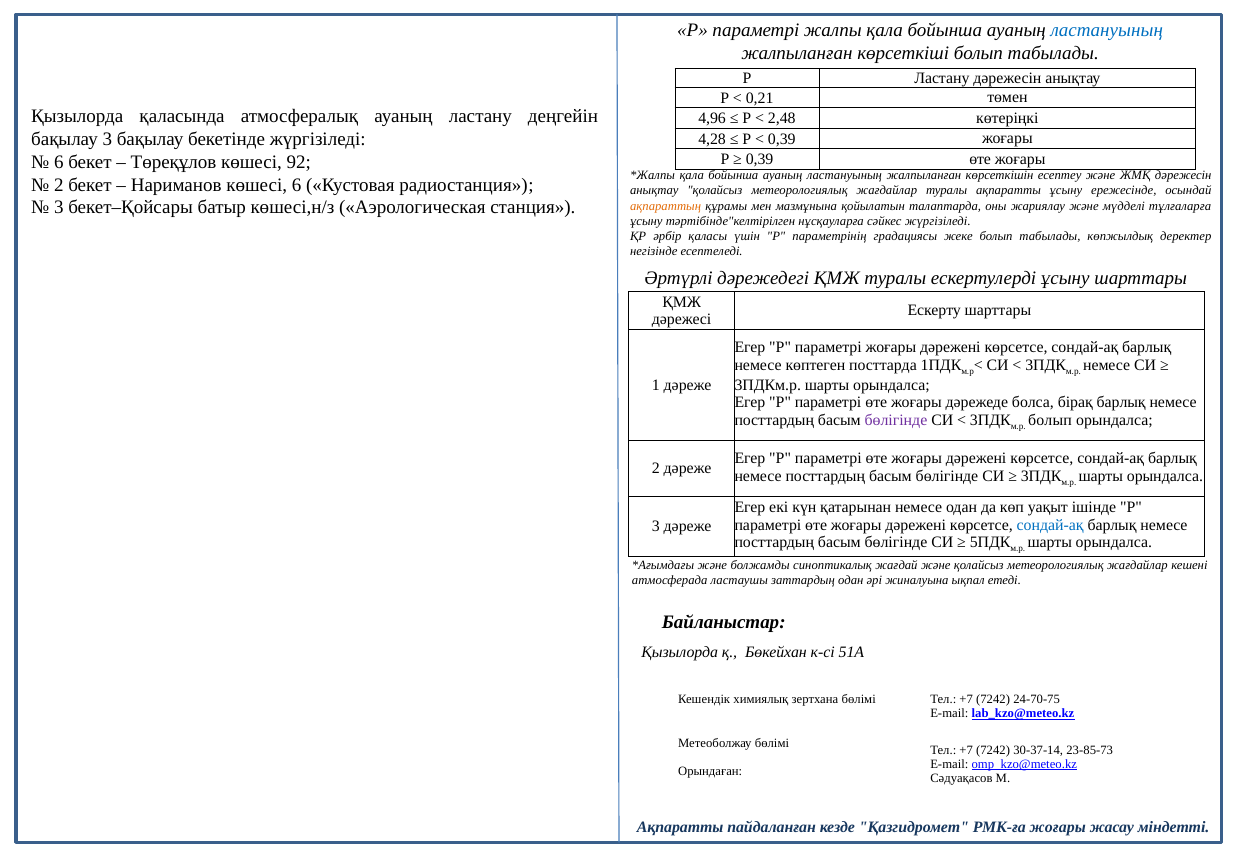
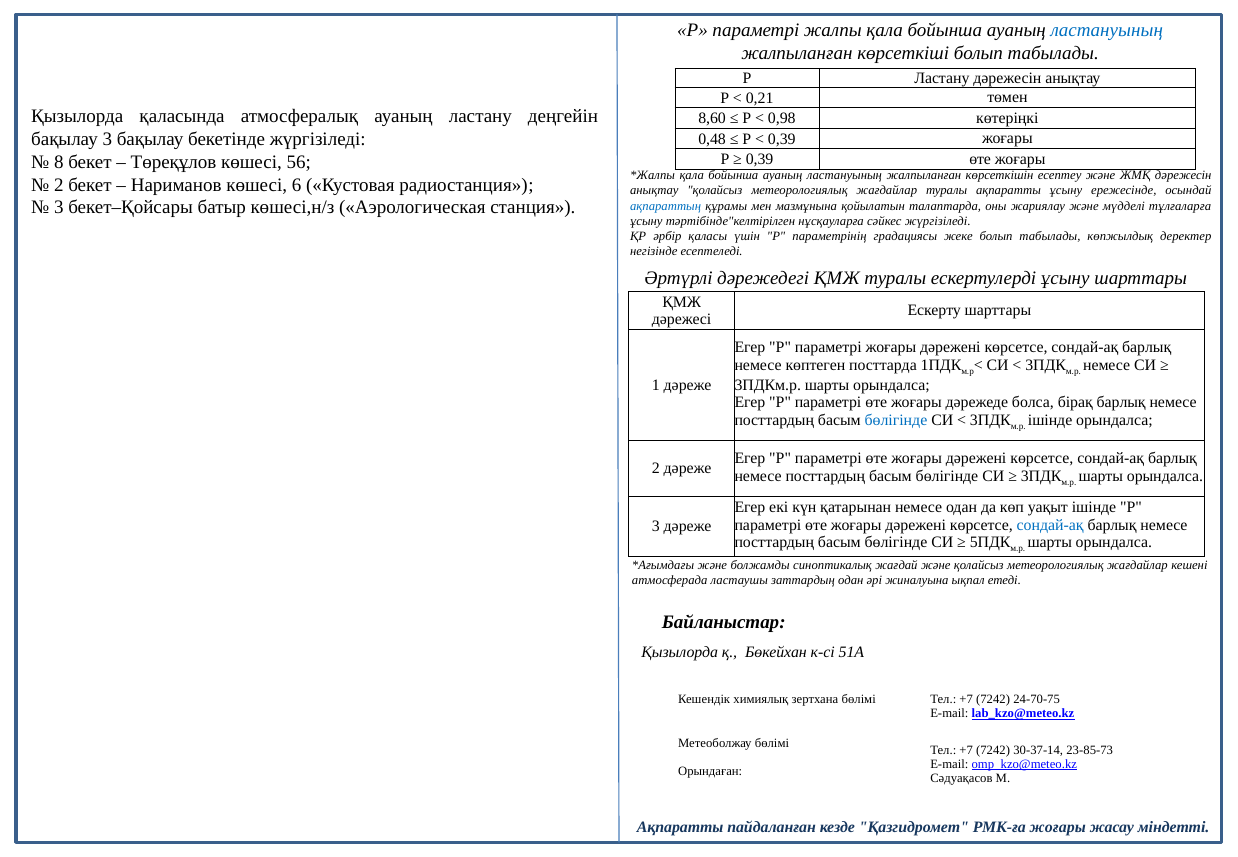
4,96: 4,96 -> 8,60
2,48: 2,48 -> 0,98
4,28: 4,28 -> 0,48
6 at (59, 162): 6 -> 8
92: 92 -> 56
ақпараттың colour: orange -> blue
бөлігінде at (896, 420) colour: purple -> blue
болып at (1050, 420): болып -> ішінде
